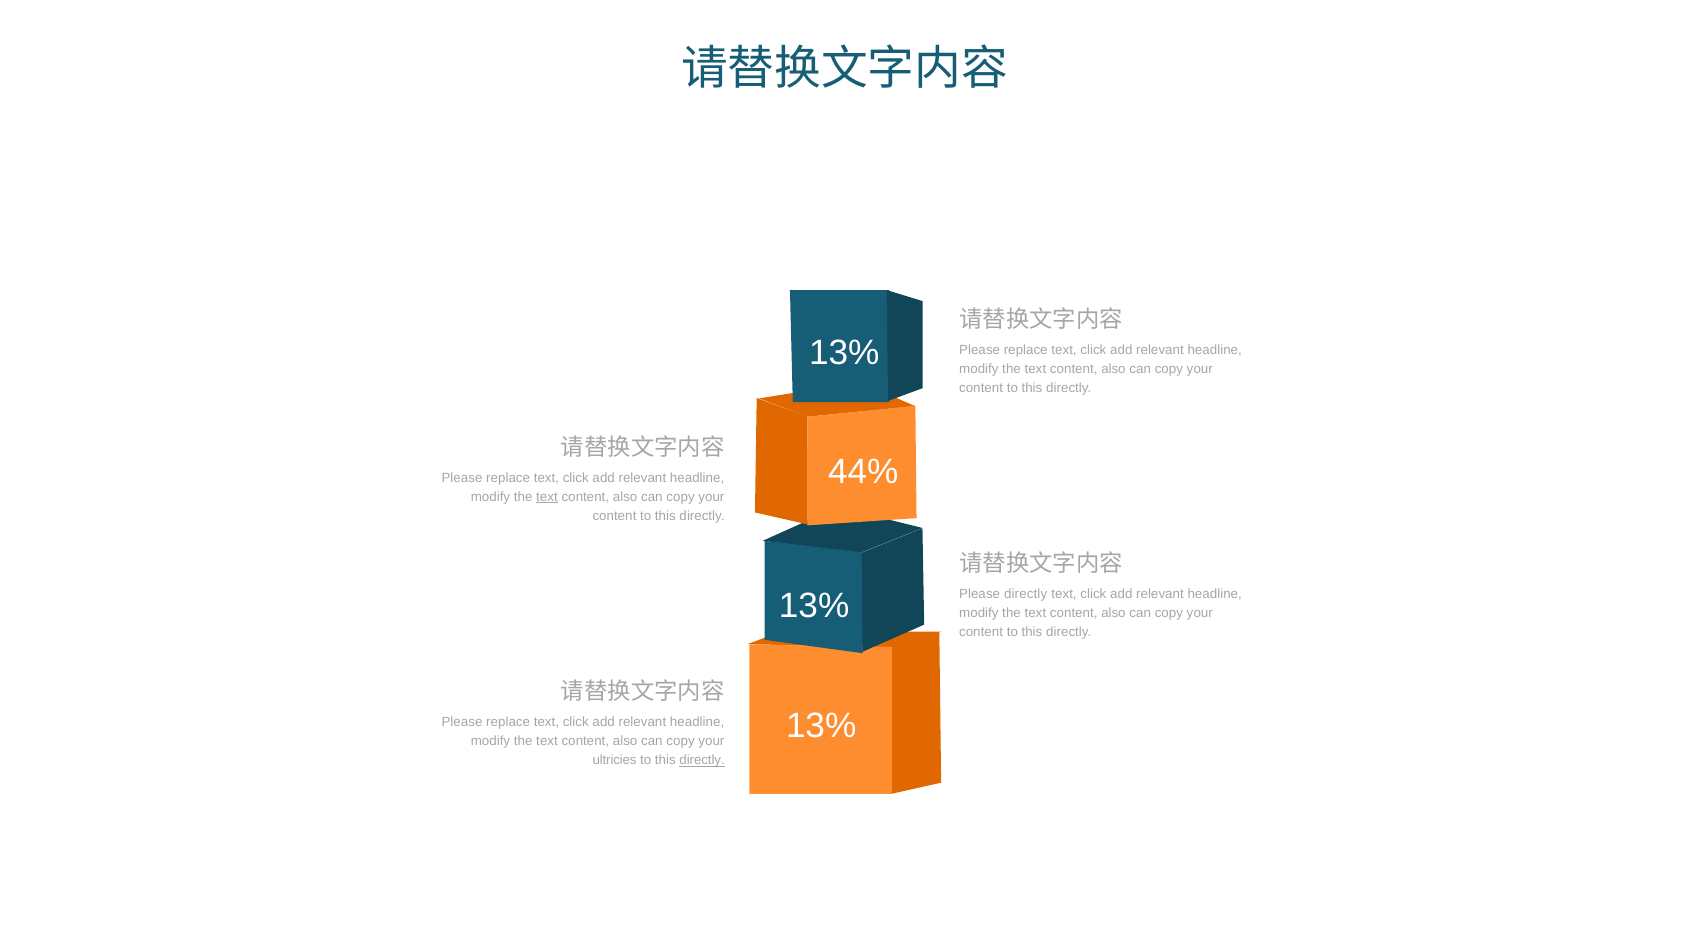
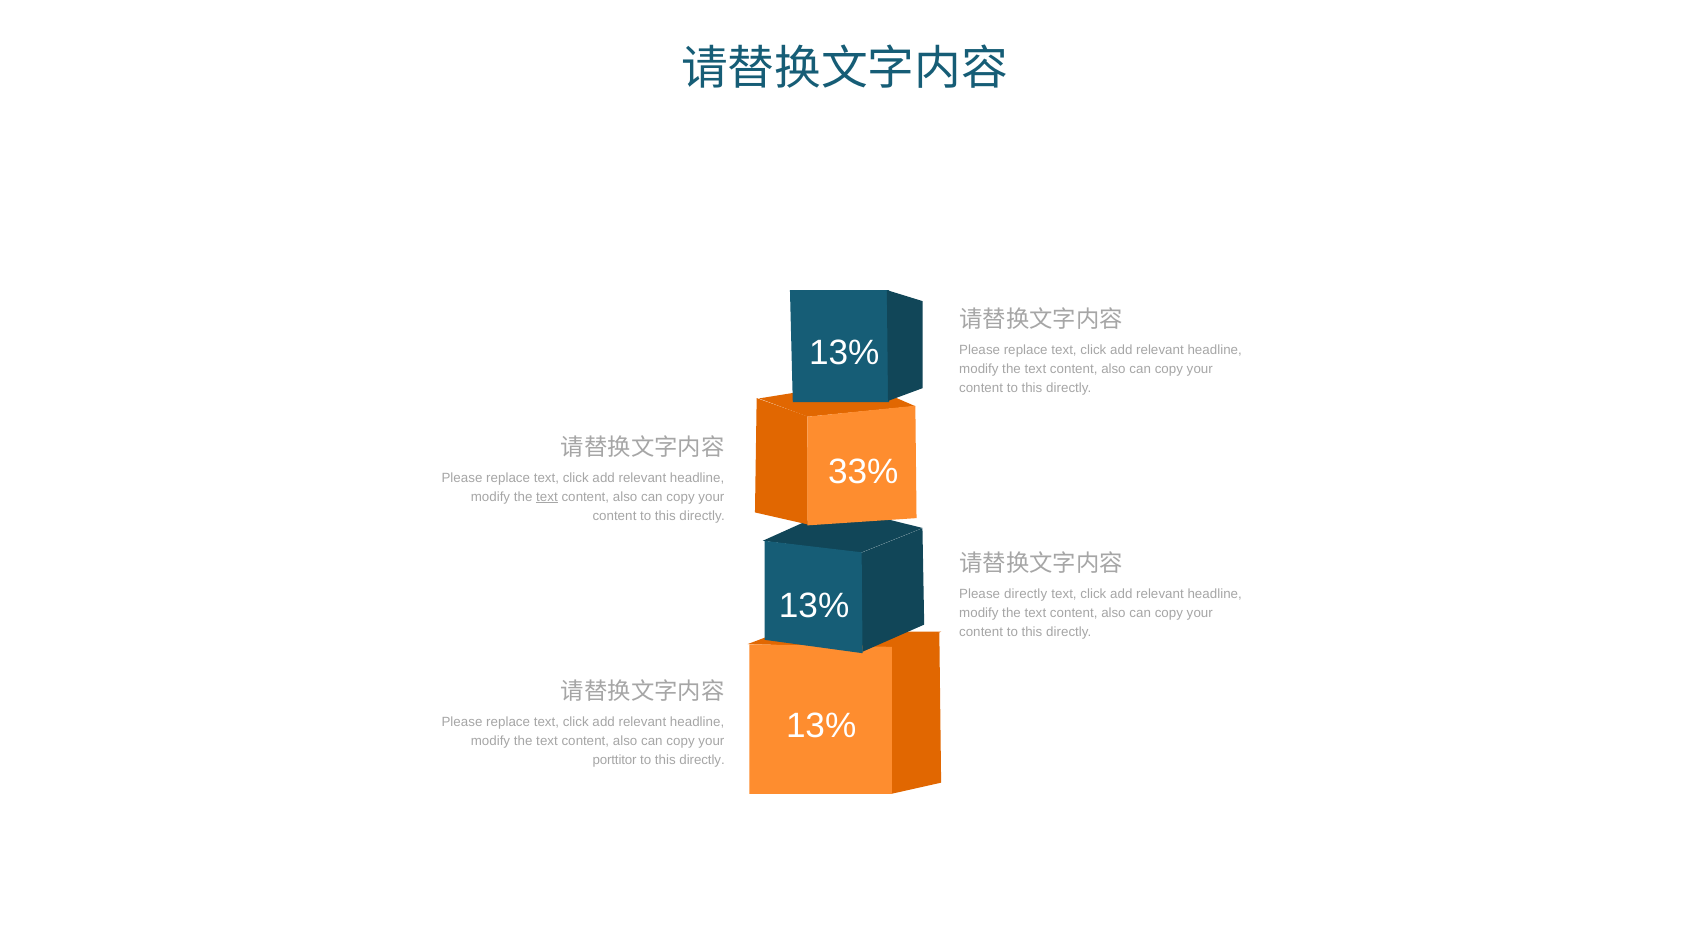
44%: 44% -> 33%
ultricies: ultricies -> porttitor
directly at (702, 760) underline: present -> none
